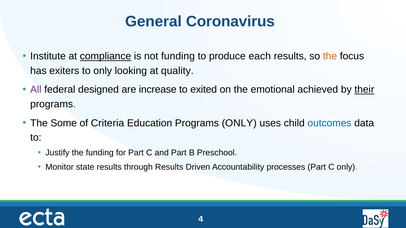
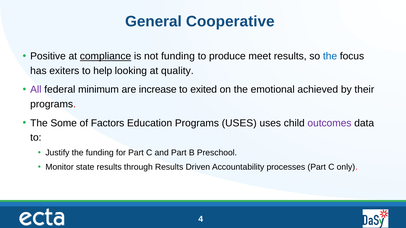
Coronavirus: Coronavirus -> Cooperative
Institute: Institute -> Positive
each: each -> meet
the at (330, 56) colour: orange -> blue
to only: only -> help
designed: designed -> minimum
their underline: present -> none
Criteria: Criteria -> Factors
Programs ONLY: ONLY -> USES
outcomes colour: blue -> purple
